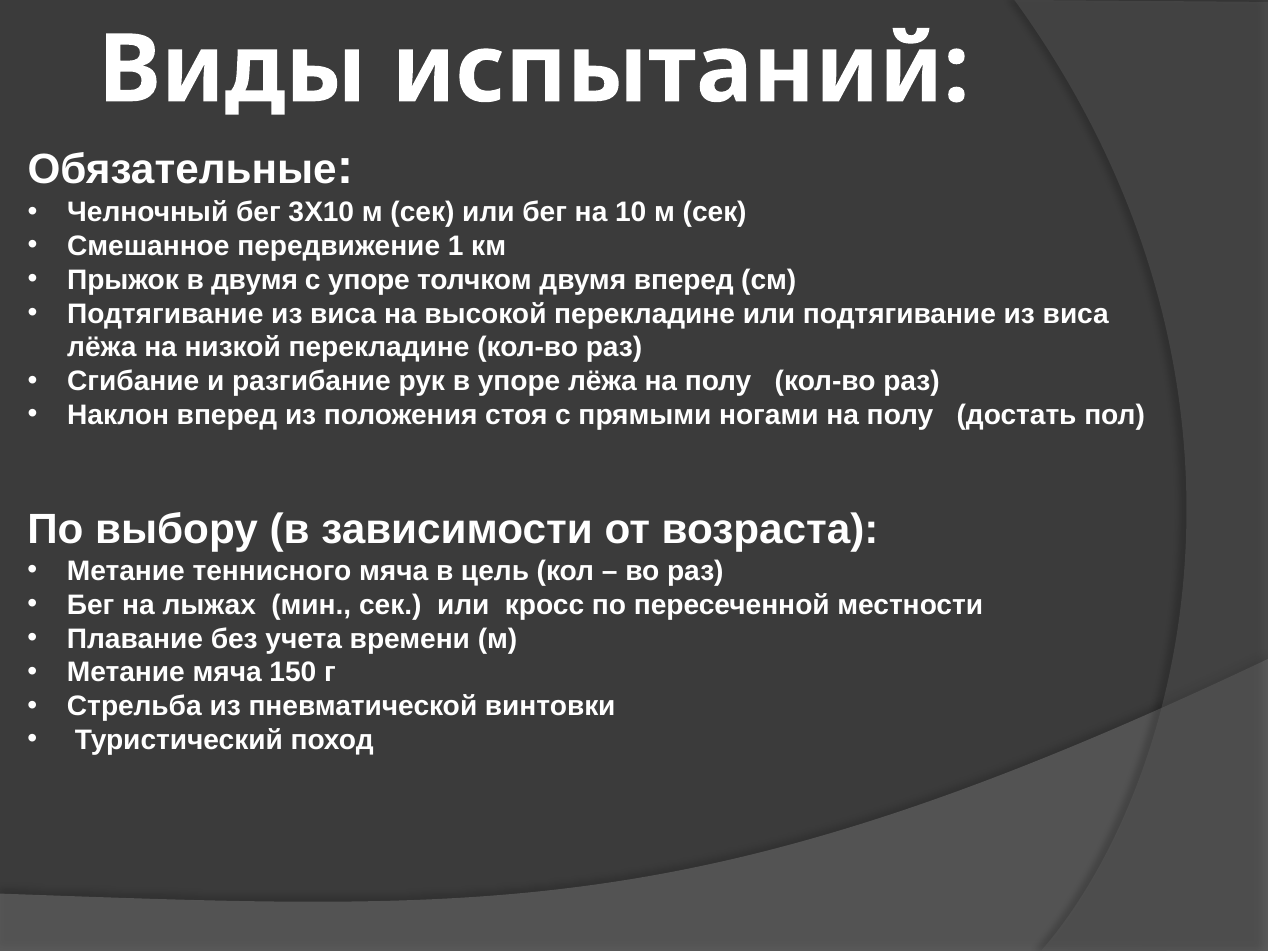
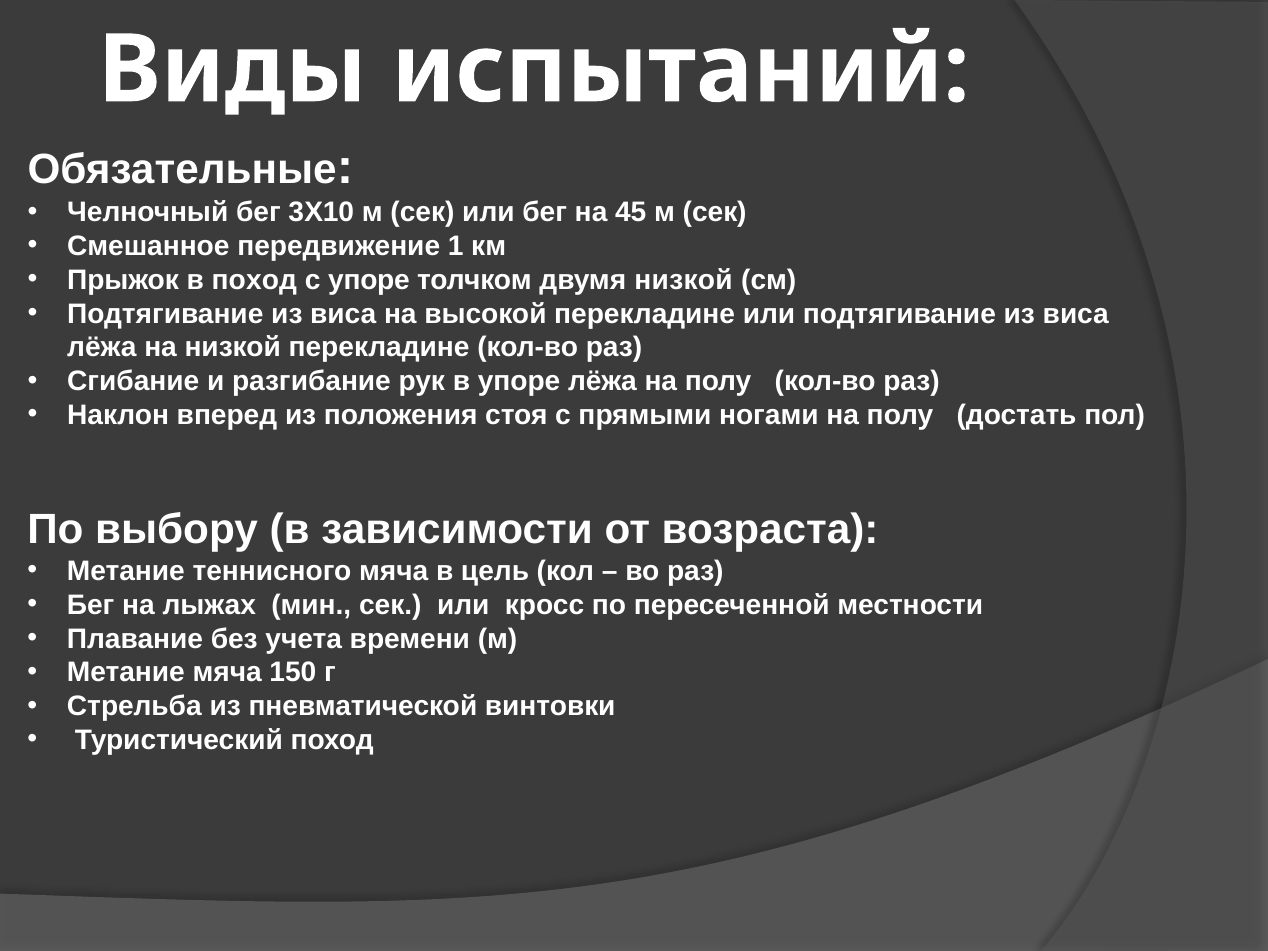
10: 10 -> 45
в двумя: двумя -> поход
двумя вперед: вперед -> низкой
